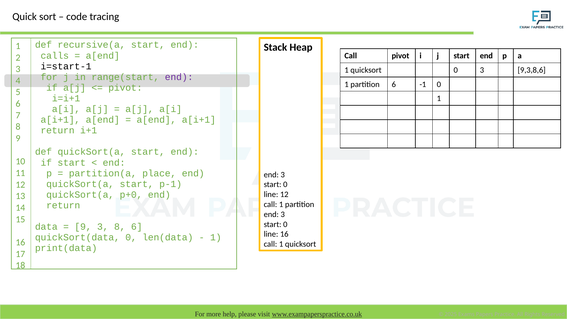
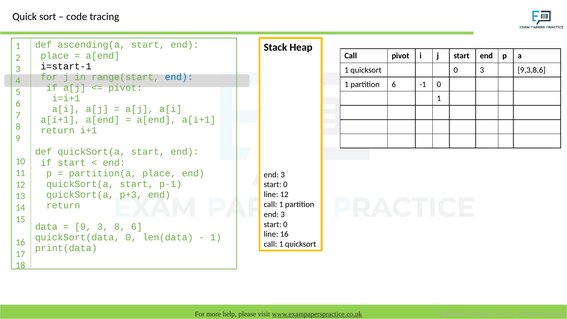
recursive(a: recursive(a -> ascending(a
calls at (55, 56): calls -> place
end at (179, 77) colour: purple -> blue
p+0: p+0 -> p+3
